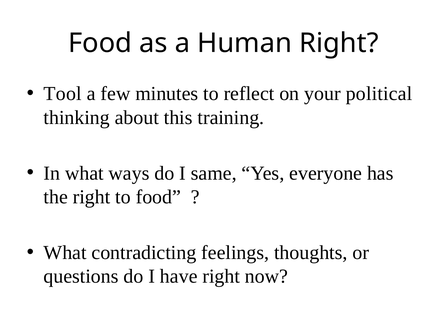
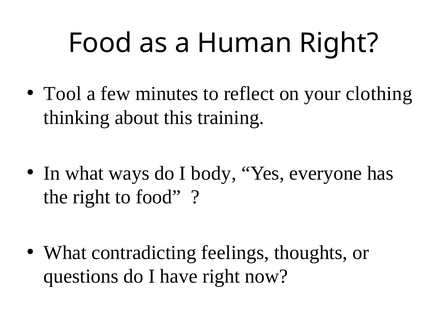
political: political -> clothing
same: same -> body
